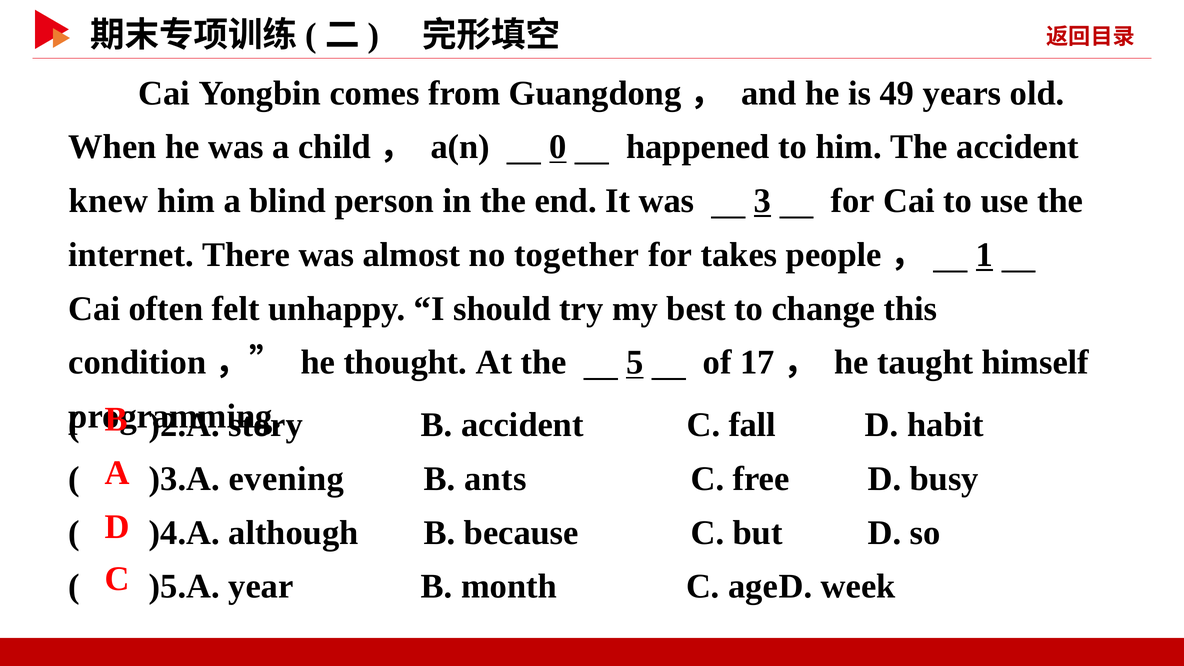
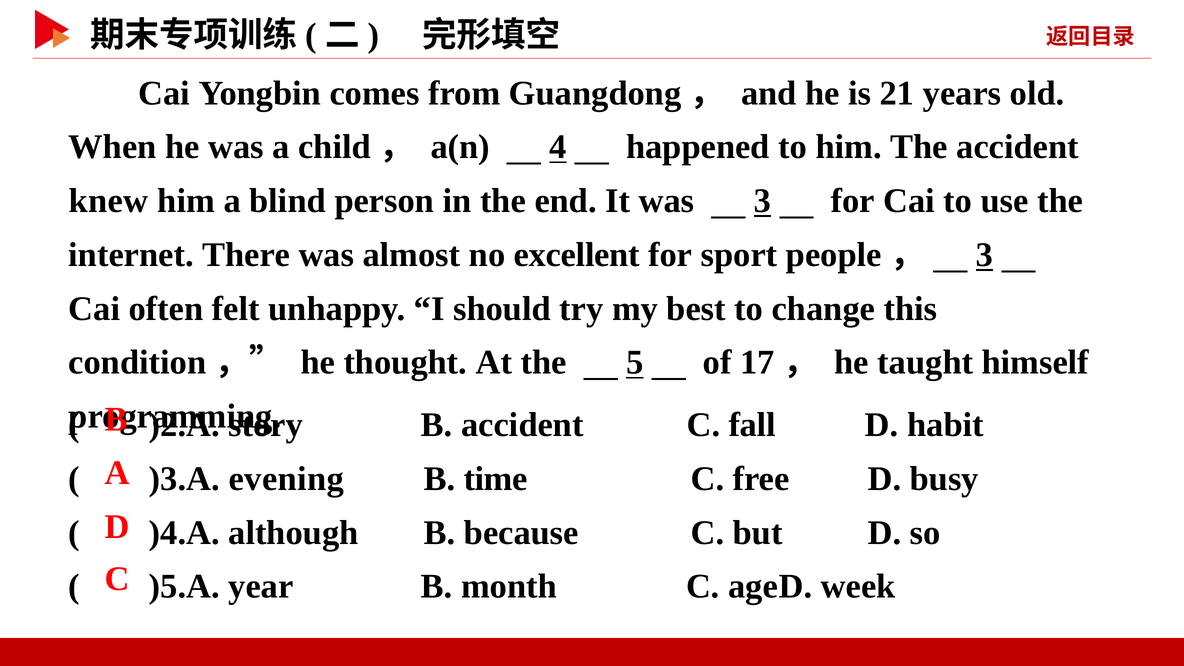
49: 49 -> 21
0: 0 -> 4
together: together -> excellent
takes: takes -> sport
1 at (984, 255): 1 -> 3
ants: ants -> time
